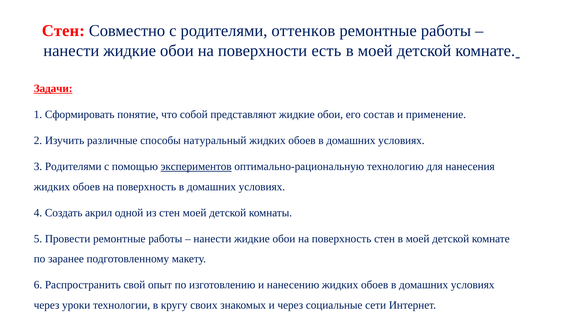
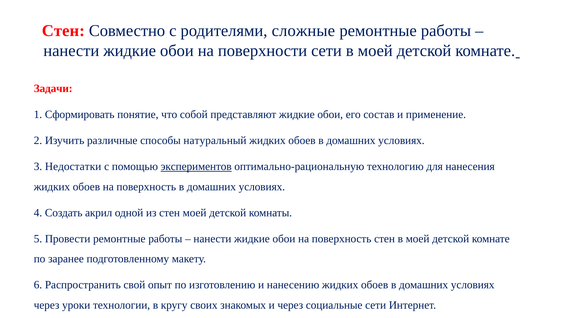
оттенков: оттенков -> сложные
поверхности есть: есть -> сети
Задачи underline: present -> none
3 Родителями: Родителями -> Недостатки
